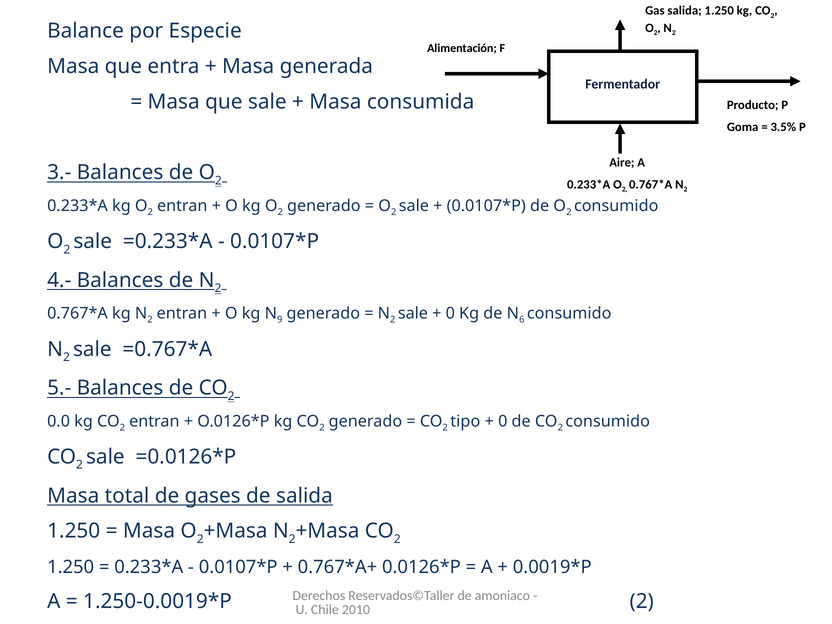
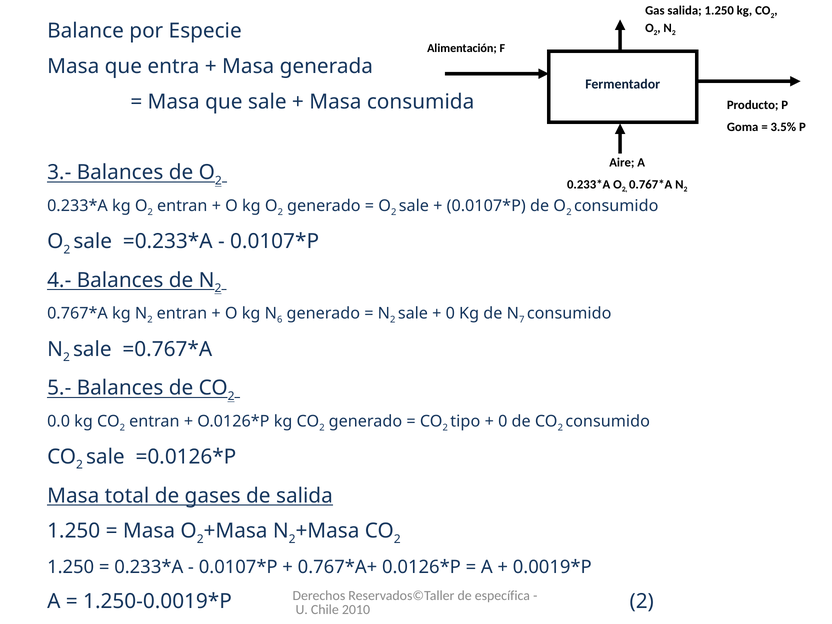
9: 9 -> 6
6: 6 -> 7
amoniaco: amoniaco -> específica
